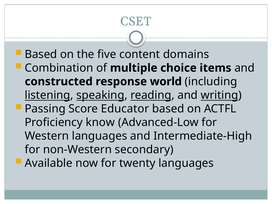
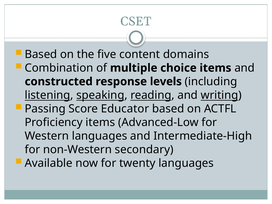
world: world -> levels
Proficiency know: know -> items
